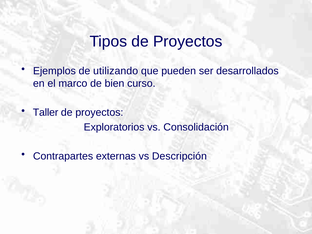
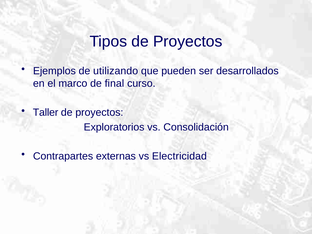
bien: bien -> final
Descripción: Descripción -> Electricidad
